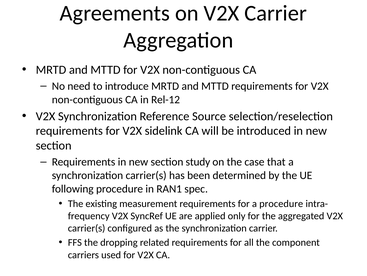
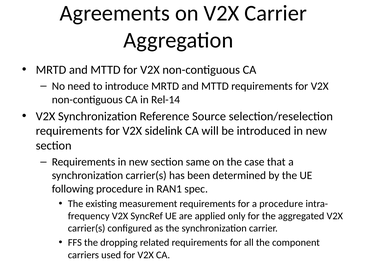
Rel-12: Rel-12 -> Rel-14
study: study -> same
